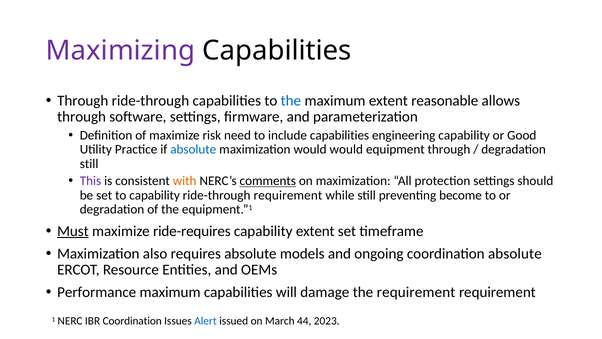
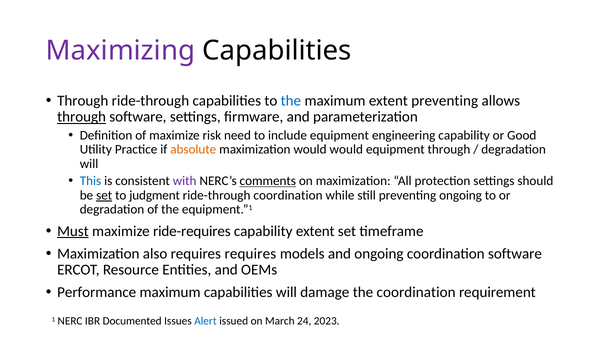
extent reasonable: reasonable -> preventing
through at (82, 117) underline: none -> present
include capabilities: capabilities -> equipment
absolute at (193, 149) colour: blue -> orange
still at (89, 163): still -> will
This colour: purple -> blue
with colour: orange -> purple
set at (104, 195) underline: none -> present
to capability: capability -> judgment
ride-through requirement: requirement -> coordination
preventing become: become -> ongoing
requires absolute: absolute -> requires
coordination absolute: absolute -> software
the requirement: requirement -> coordination
IBR Coordination: Coordination -> Documented
44: 44 -> 24
